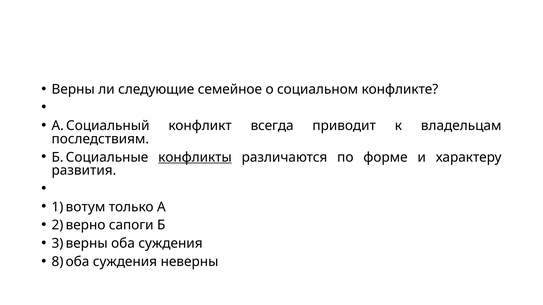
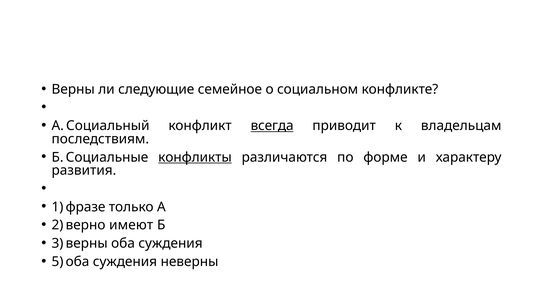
всегда underline: none -> present
вотум: вотум -> фразе
сапоги: сапоги -> имеют
8: 8 -> 5
